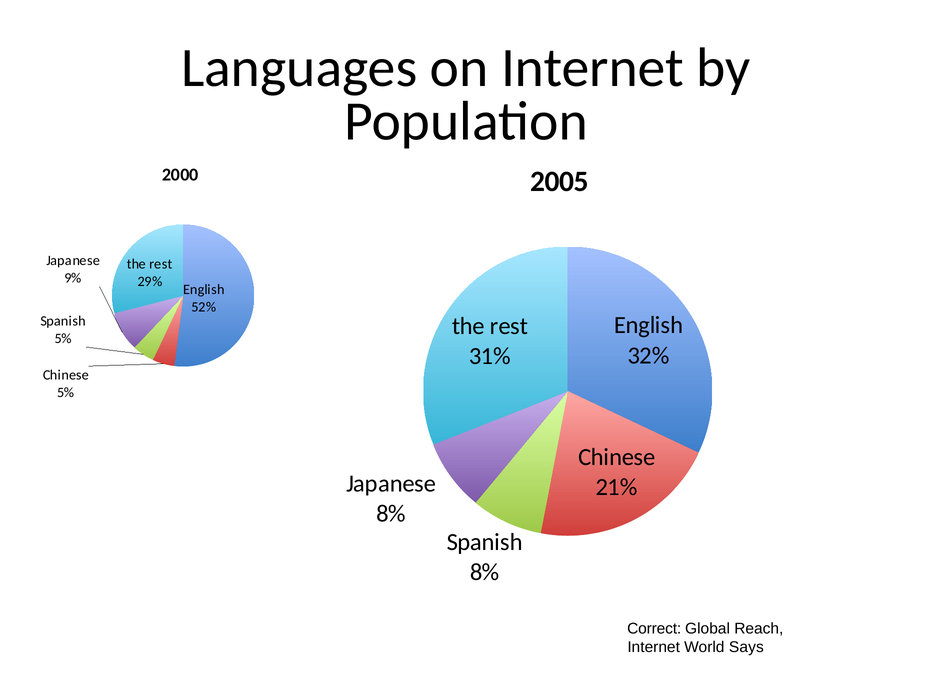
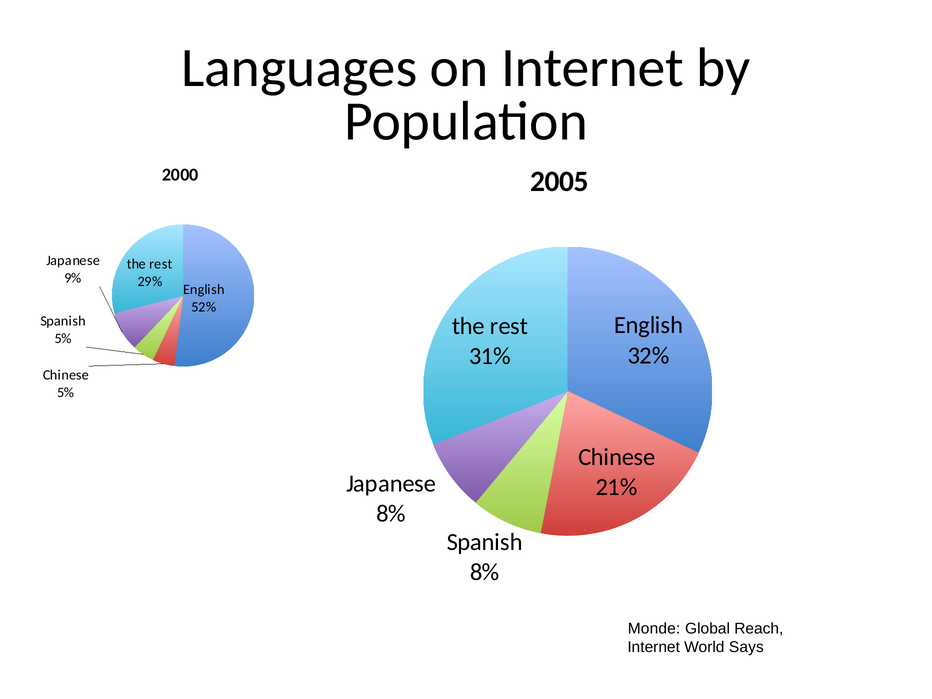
Correct: Correct -> Monde
